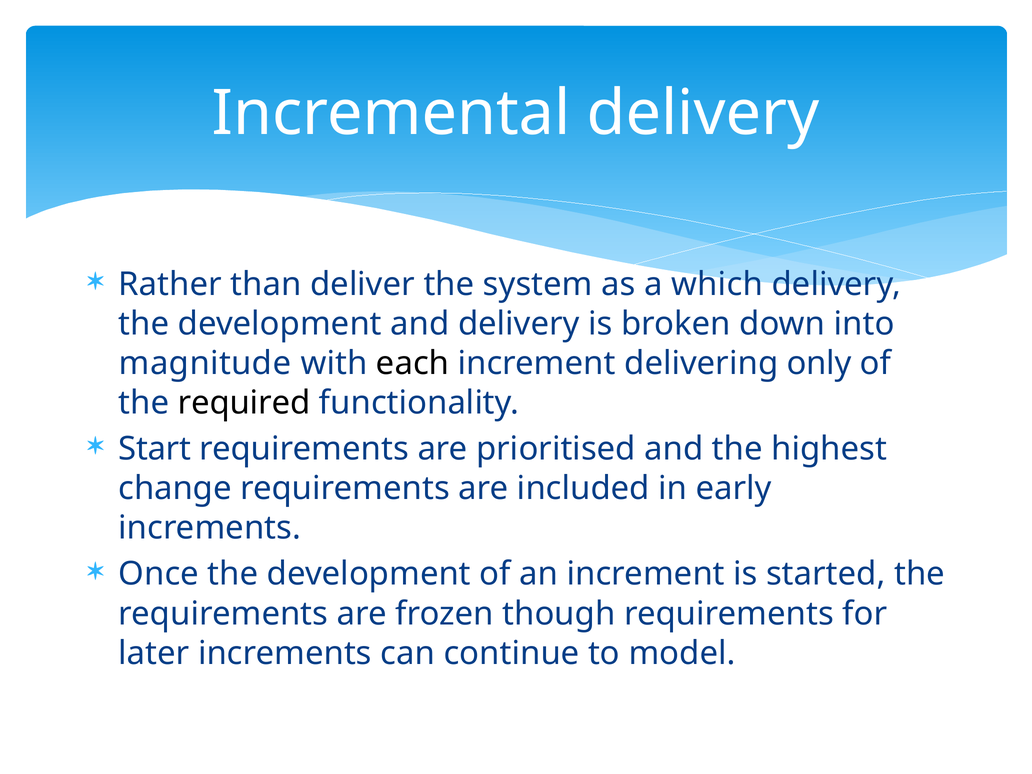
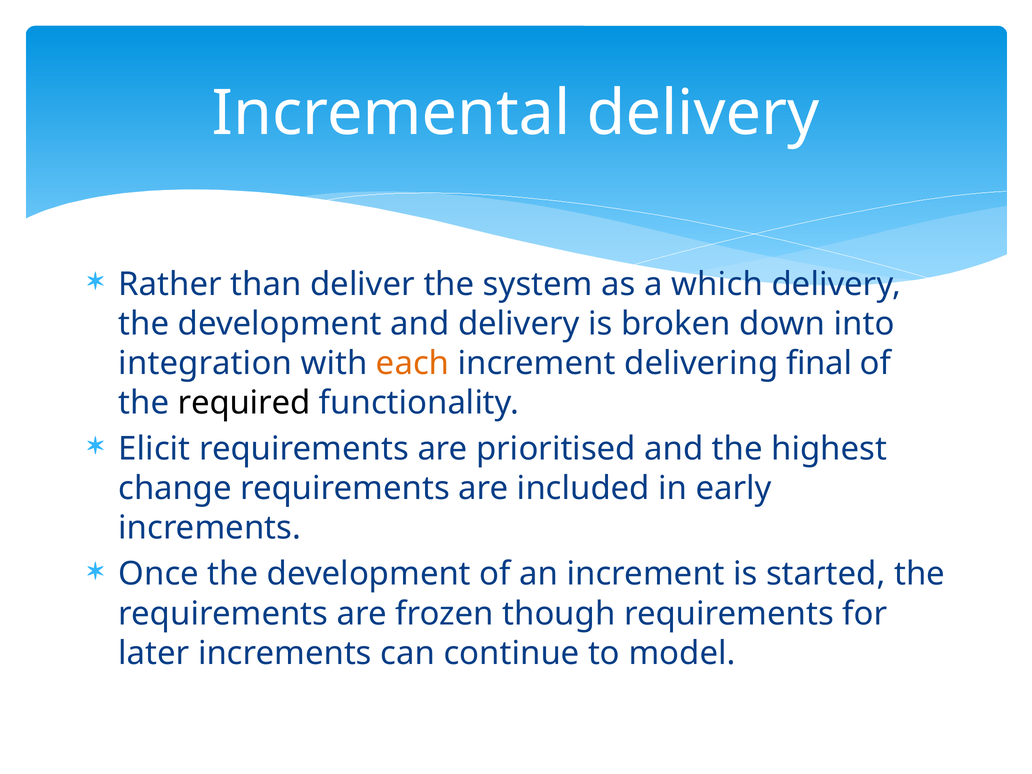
magnitude: magnitude -> integration
each colour: black -> orange
only: only -> final
Start: Start -> Elicit
